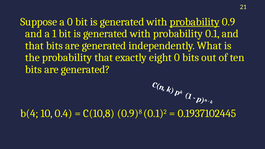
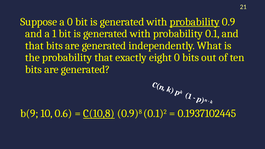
b(4: b(4 -> b(9
0.4: 0.4 -> 0.6
C(10,8 underline: none -> present
